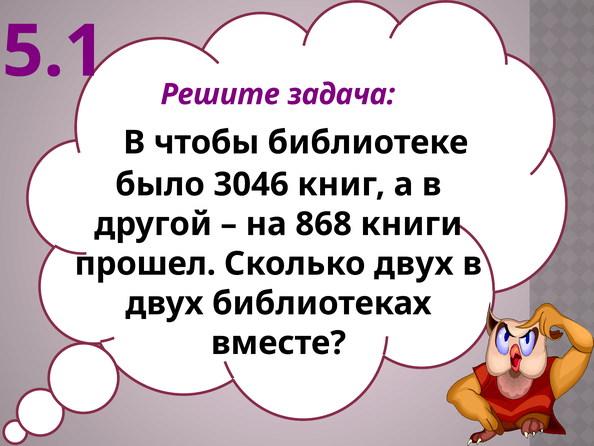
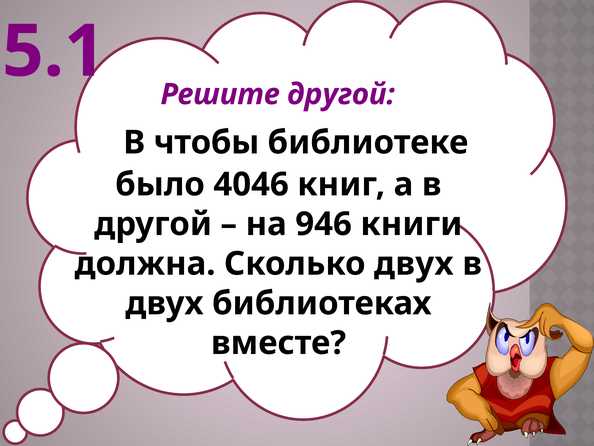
Решите задача: задача -> другой
3046: 3046 -> 4046
868: 868 -> 946
прошел: прошел -> должна
